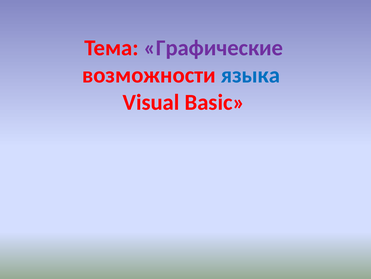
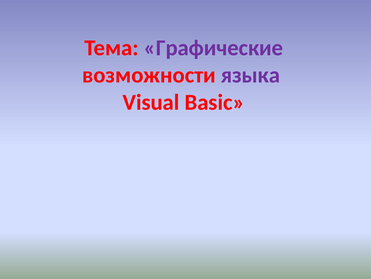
языка colour: blue -> purple
